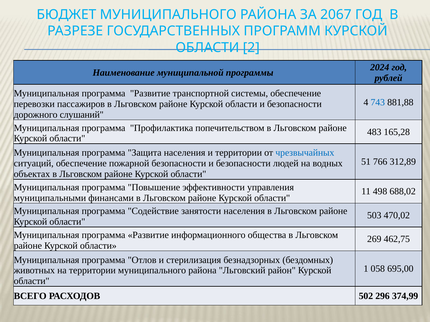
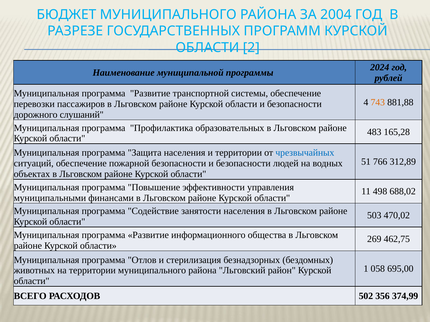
2067: 2067 -> 2004
743 colour: blue -> orange
попечительством: попечительством -> образовательных
296: 296 -> 356
